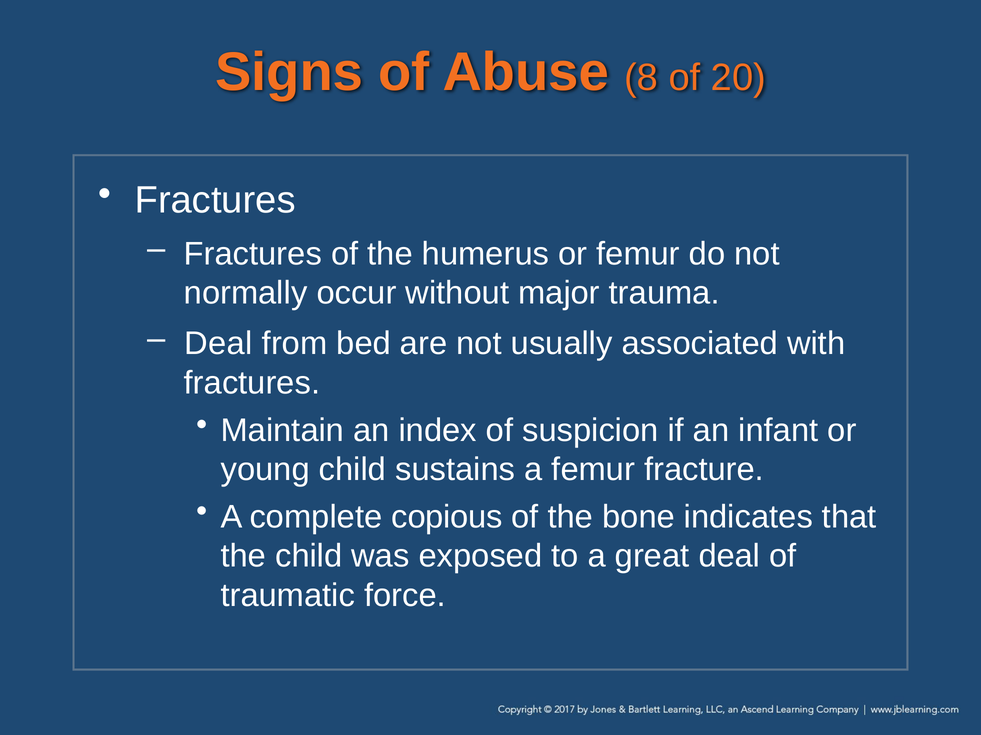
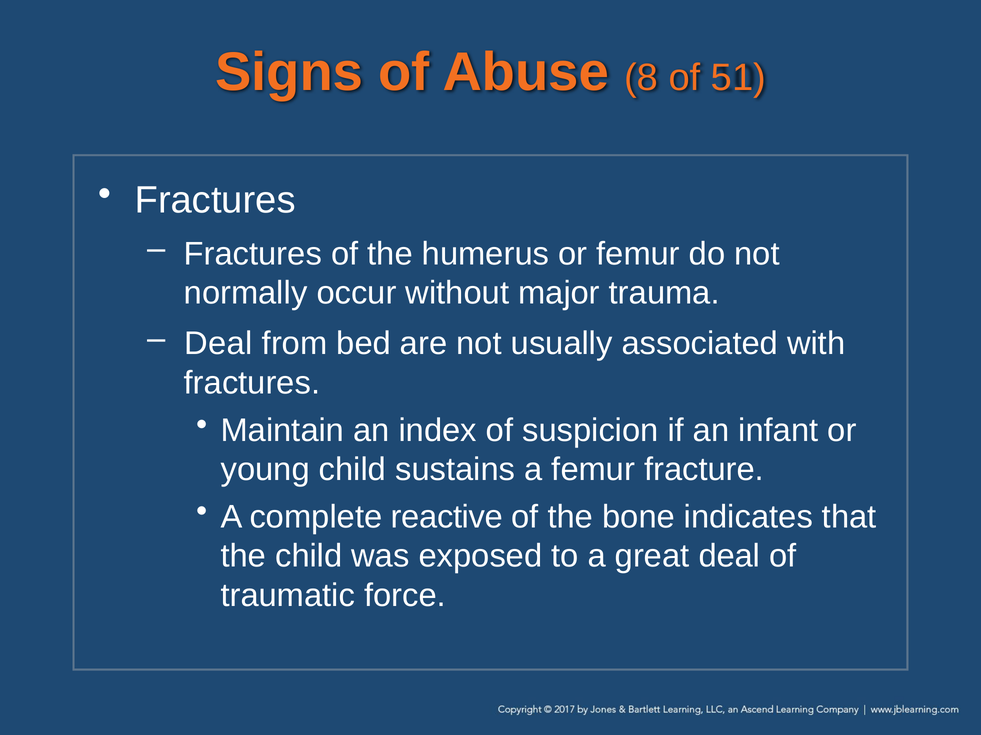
20: 20 -> 51
copious: copious -> reactive
